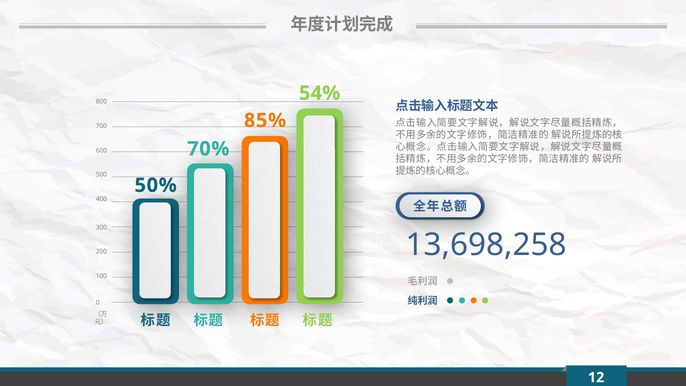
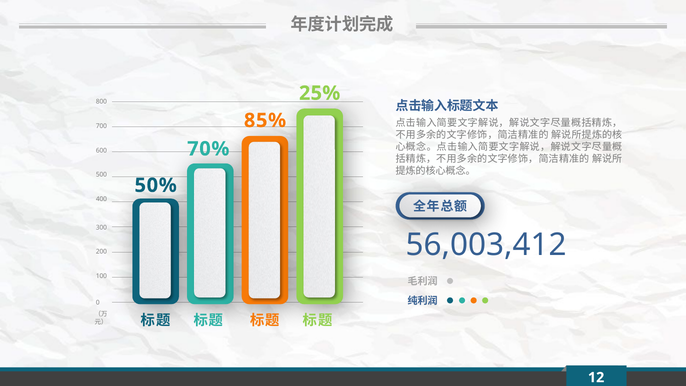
54%: 54% -> 25%
13,698,258: 13,698,258 -> 56,003,412
